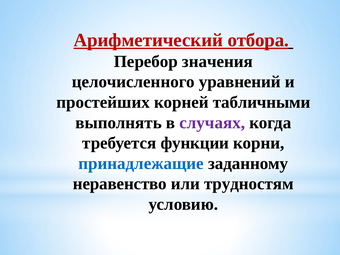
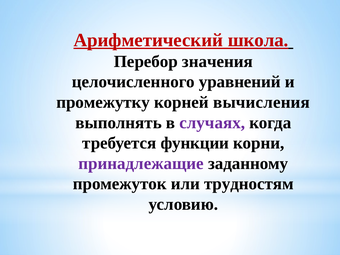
отбора: отбора -> школа
простейших: простейших -> промежутку
табличными: табличными -> вычисления
принадлежащие colour: blue -> purple
неравенство: неравенство -> промежуток
